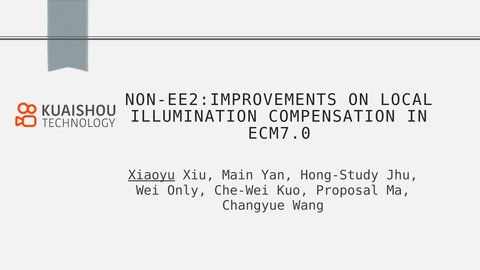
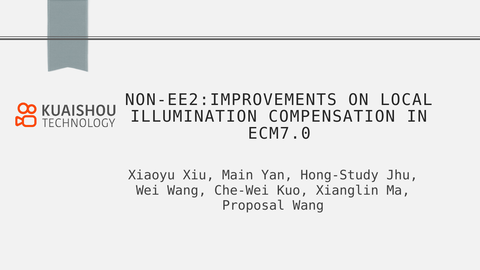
Xiaoyu underline: present -> none
Wei Only: Only -> Wang
Proposal: Proposal -> Xianglin
Changyue: Changyue -> Proposal
